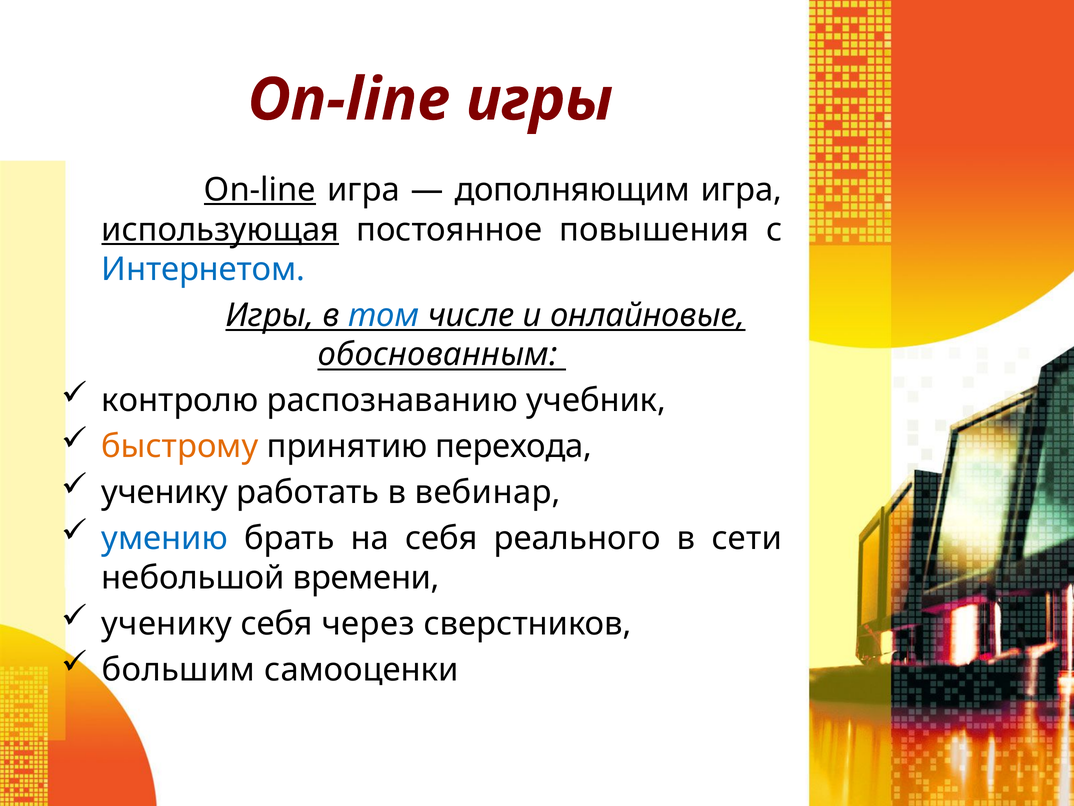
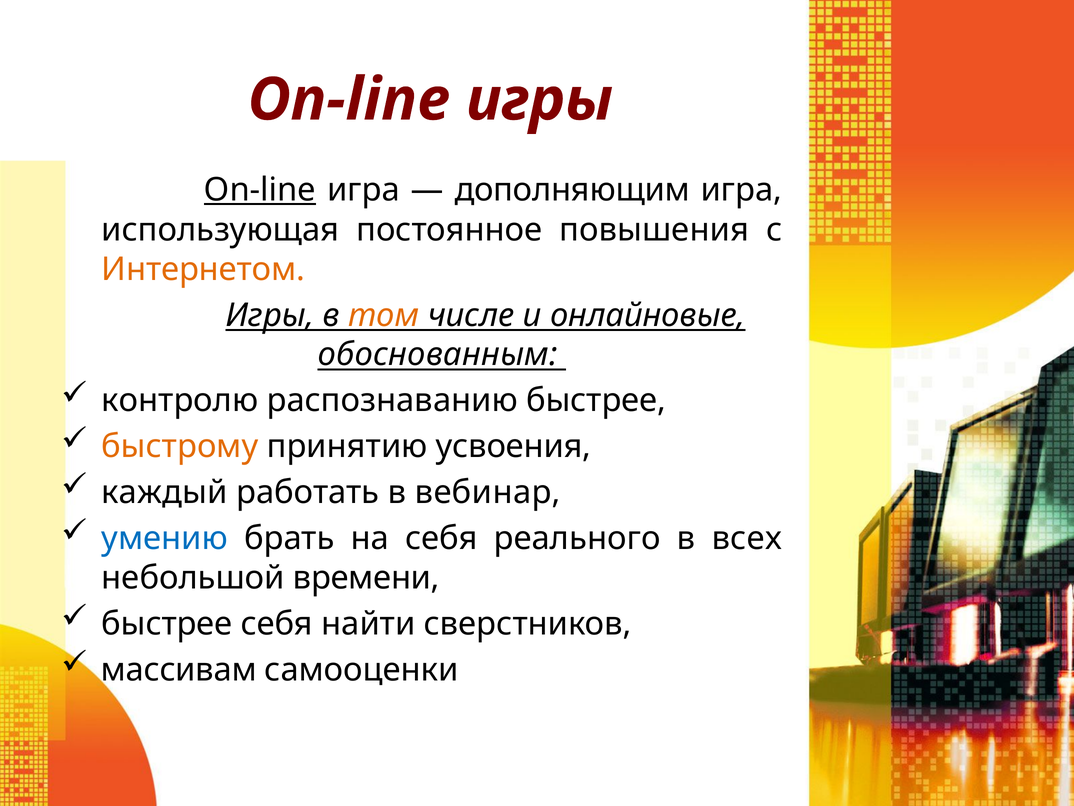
использующая underline: present -> none
Интернетом colour: blue -> orange
том colour: blue -> orange
распознаванию учебник: учебник -> быстрее
перехода: перехода -> усвоения
ученику at (165, 492): ученику -> каждый
сети: сети -> всех
ученику at (167, 623): ученику -> быстрее
через: через -> найти
большим: большим -> массивам
